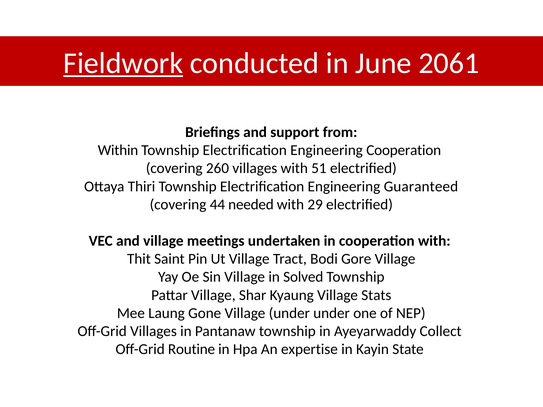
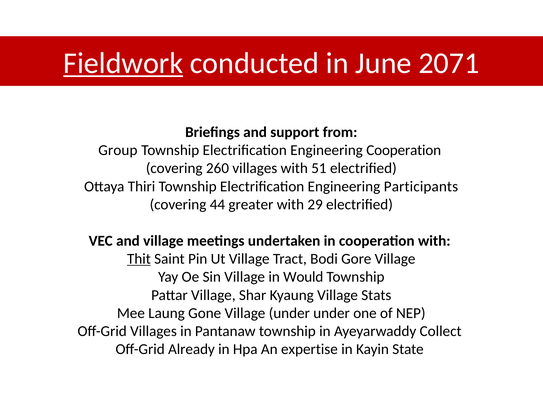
2061: 2061 -> 2071
Within: Within -> Group
Guaranteed: Guaranteed -> Participants
needed: needed -> greater
Thit underline: none -> present
Solved: Solved -> Would
Routine: Routine -> Already
